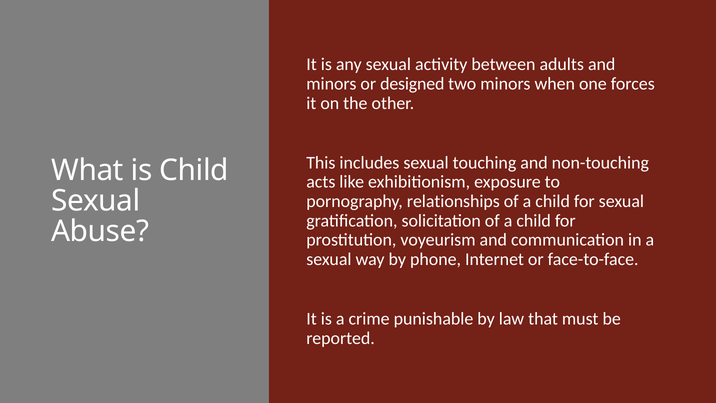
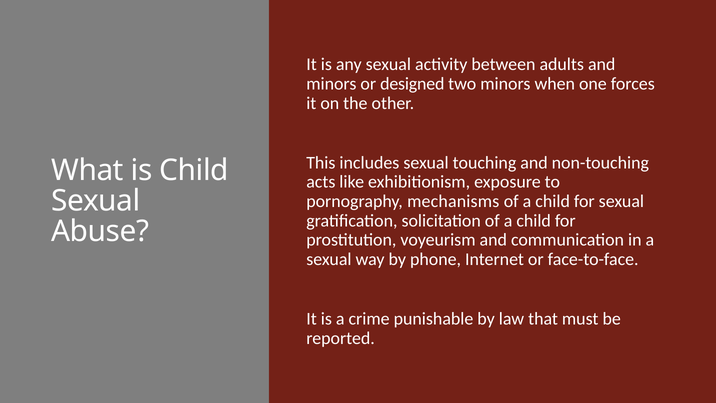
relationships: relationships -> mechanisms
